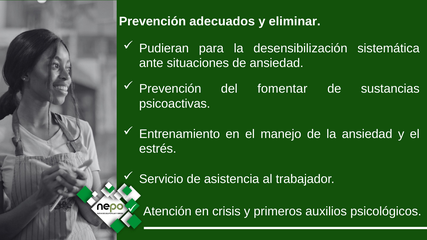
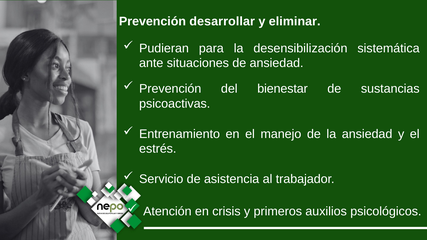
adecuados: adecuados -> desarrollar
fomentar: fomentar -> bienestar
